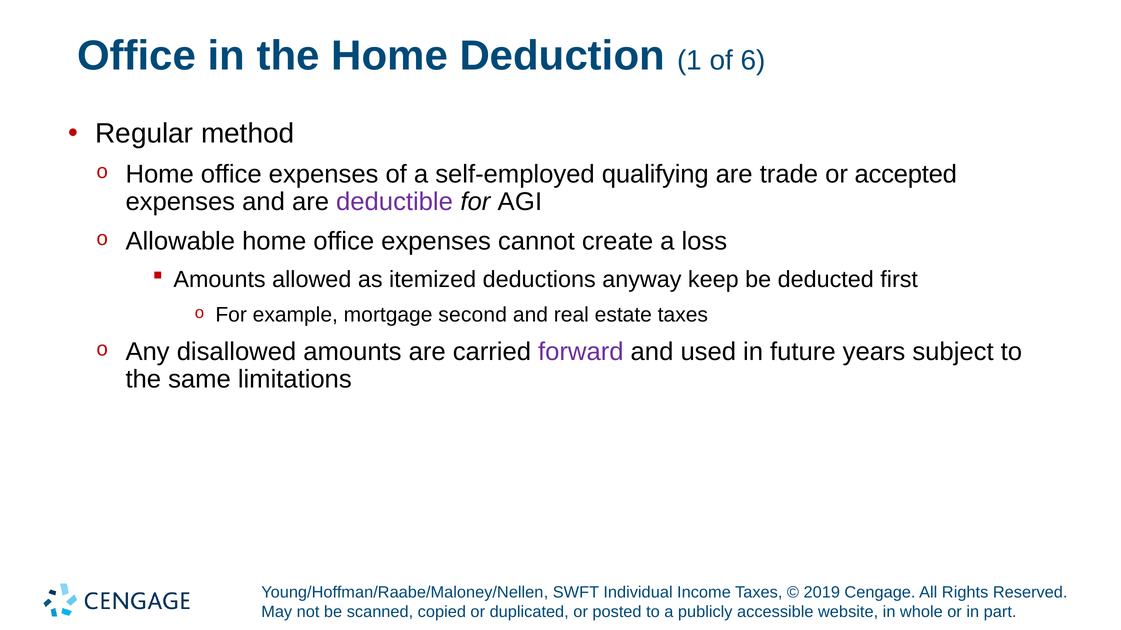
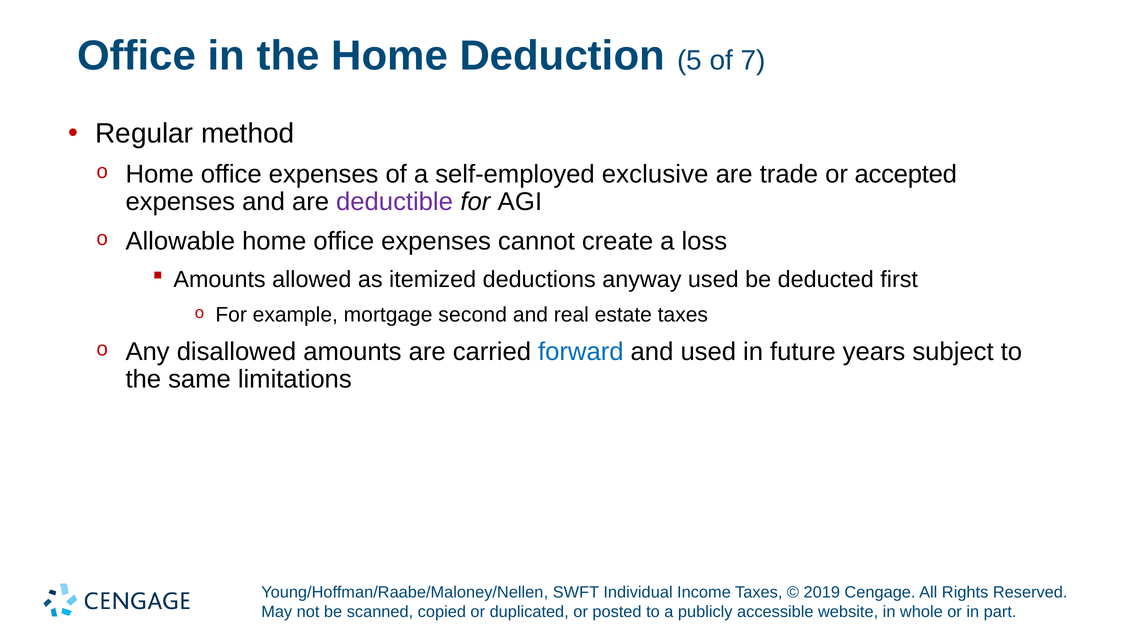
1: 1 -> 5
6: 6 -> 7
qualifying: qualifying -> exclusive
anyway keep: keep -> used
forward colour: purple -> blue
